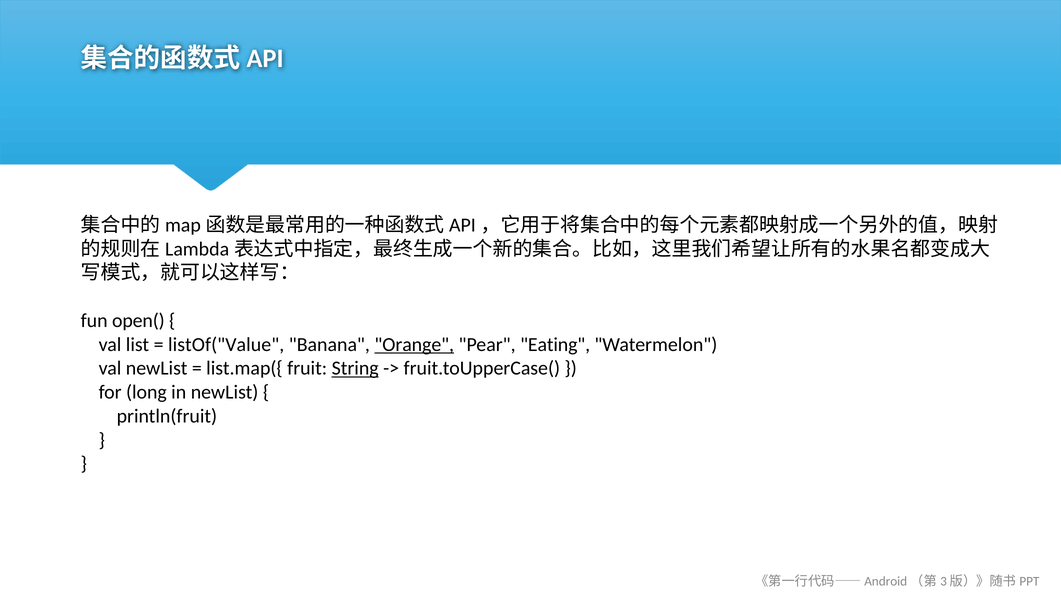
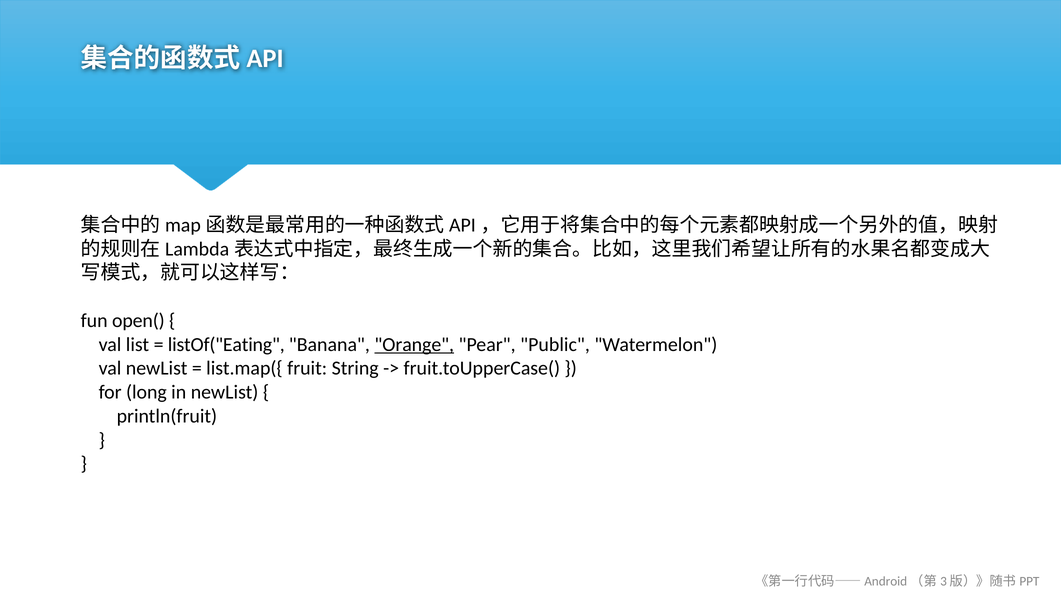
listOf("Value: listOf("Value -> listOf("Eating
Eating: Eating -> Public
String underline: present -> none
